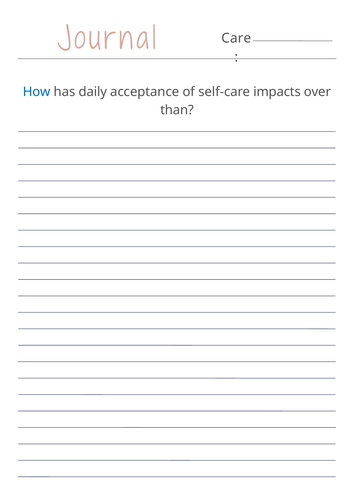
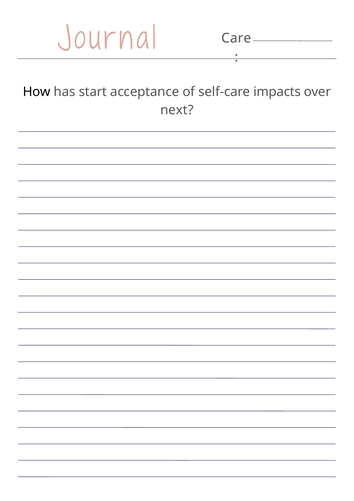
How colour: blue -> black
daily: daily -> start
than: than -> next
